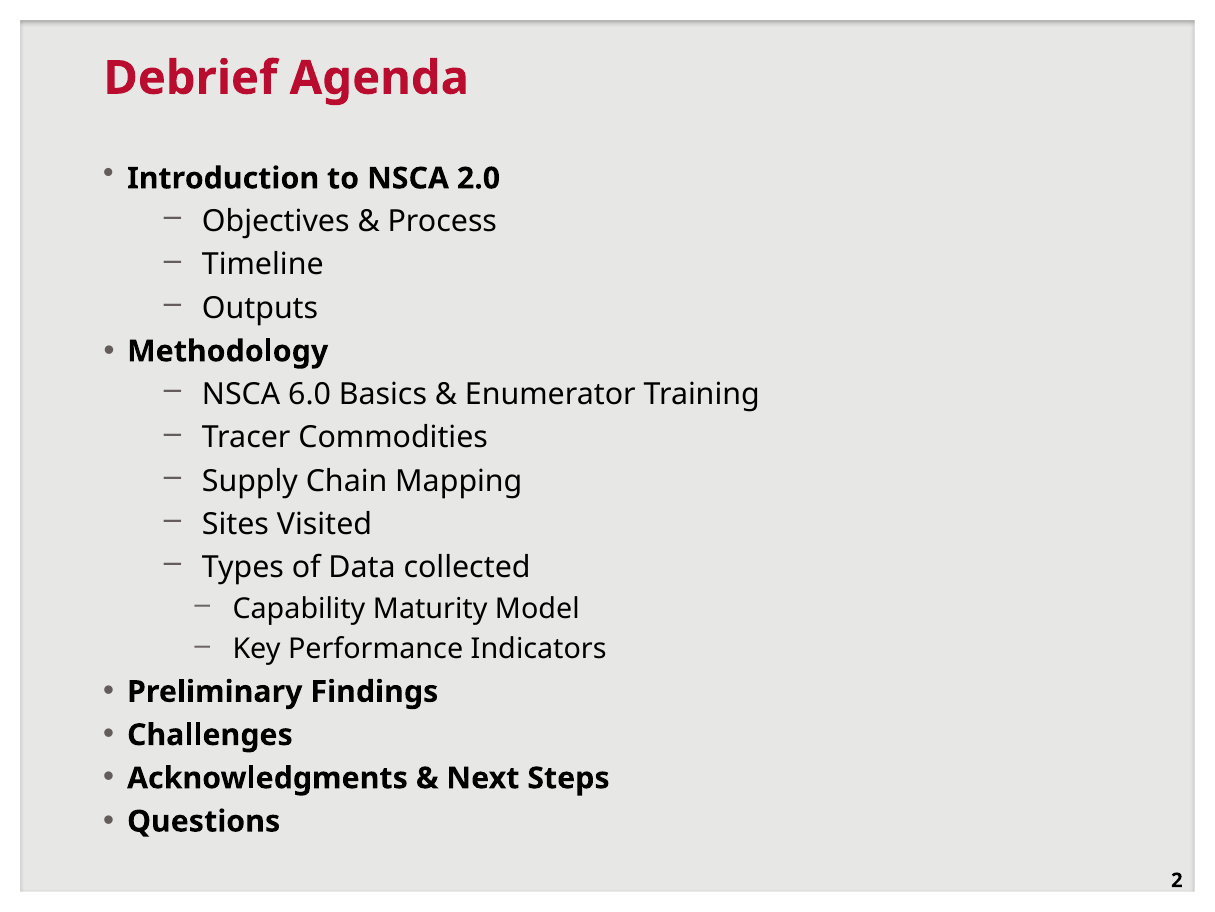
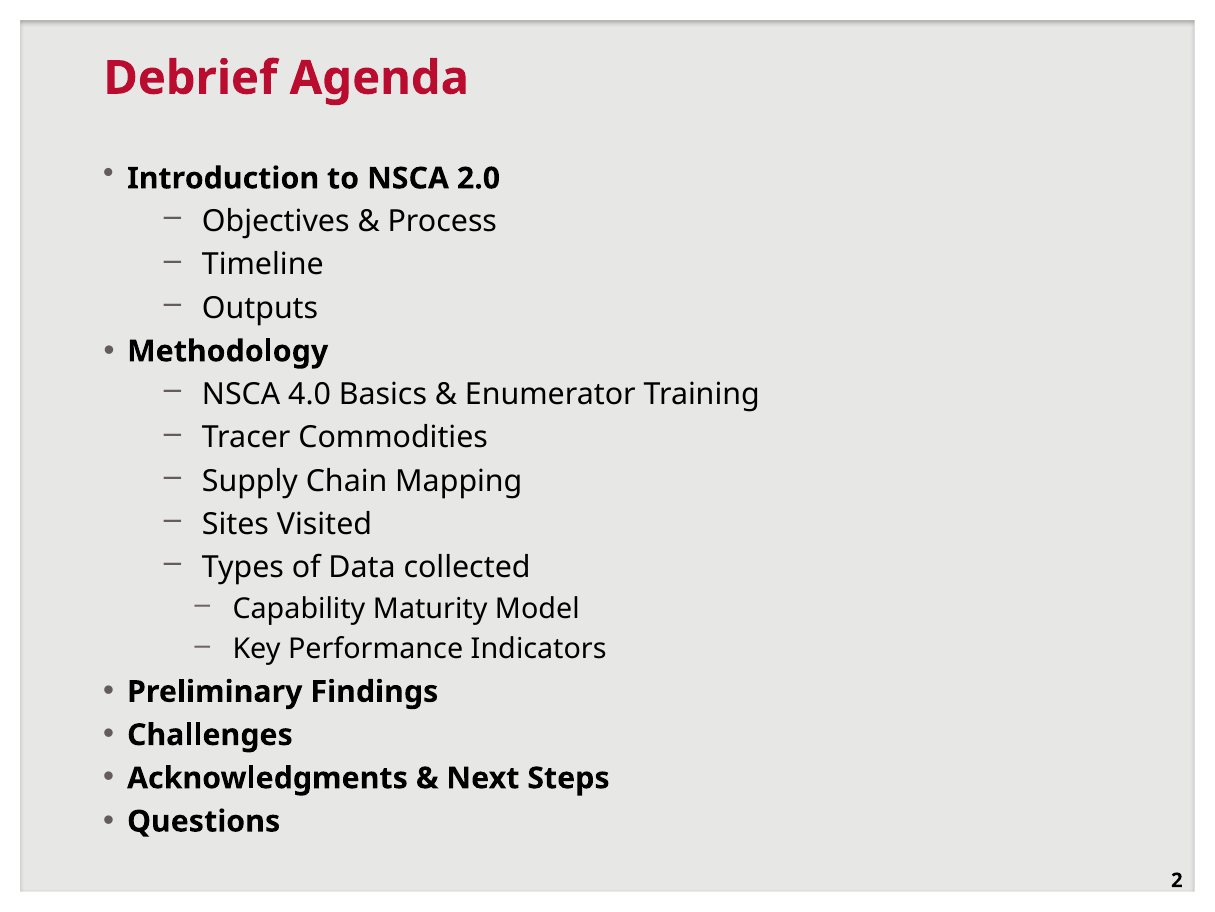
6.0: 6.0 -> 4.0
